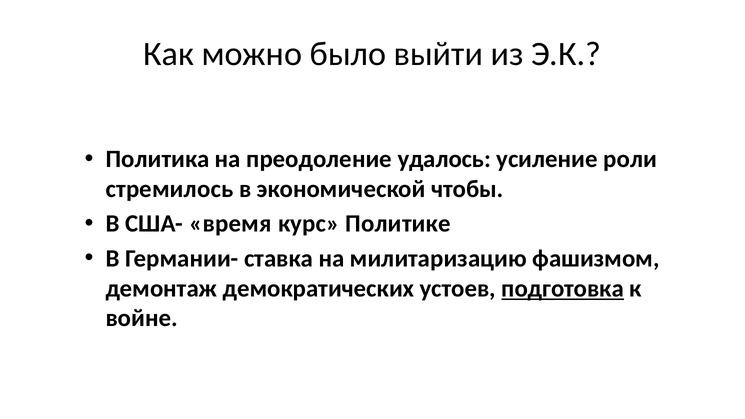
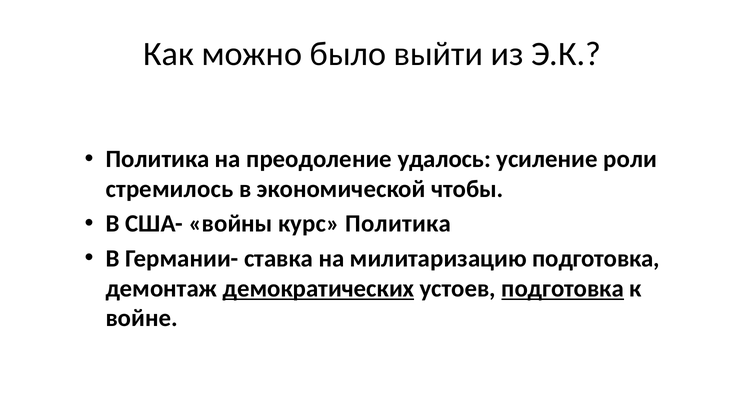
время: время -> войны
курс Политике: Политике -> Политика
милитаризацию фашизмом: фашизмом -> подготовка
демократических underline: none -> present
